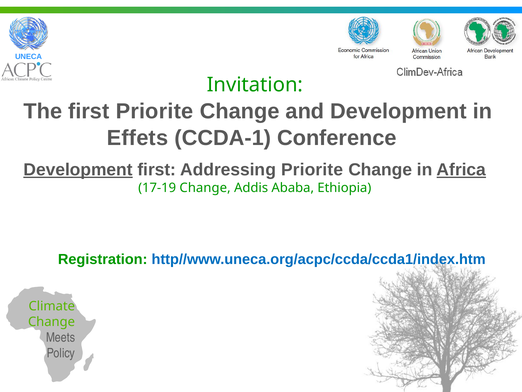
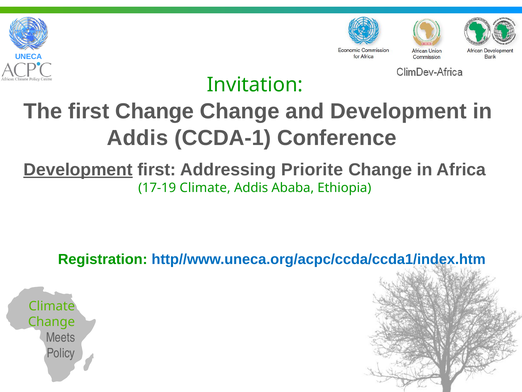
first Priorite: Priorite -> Change
Effets at (138, 138): Effets -> Addis
Africa underline: present -> none
17-19 Change: Change -> Climate
